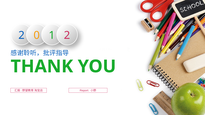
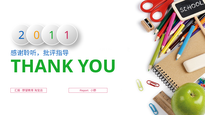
2 at (67, 35): 2 -> 1
